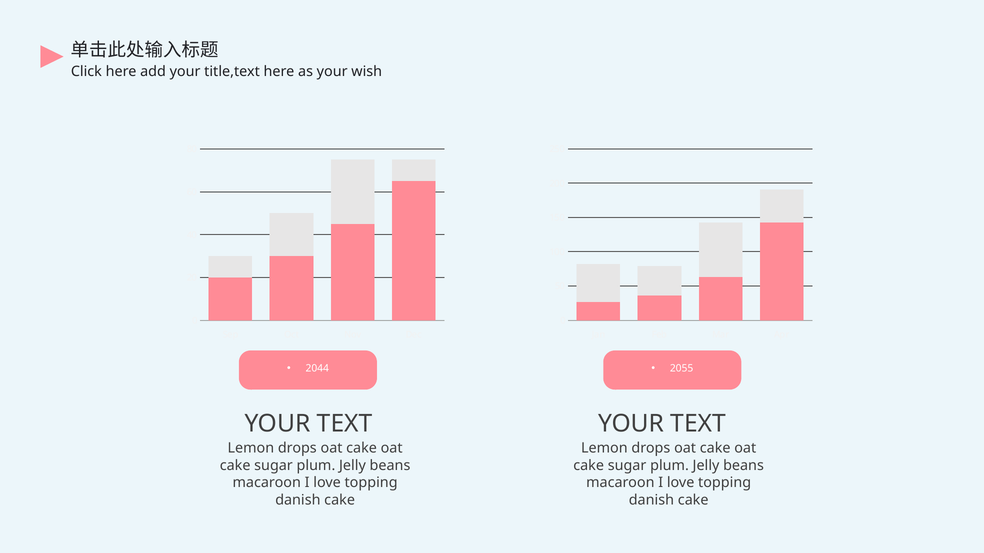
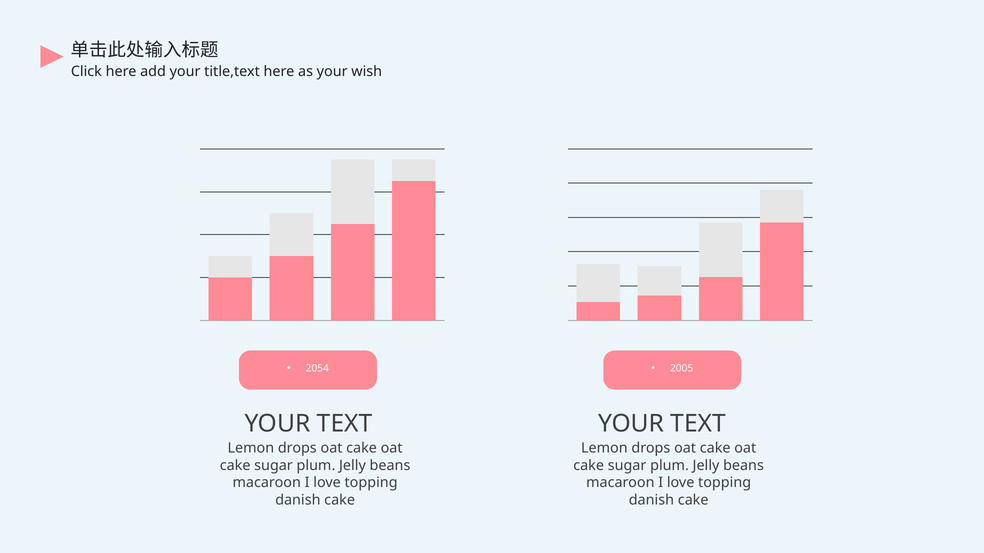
2044: 2044 -> 2054
2055: 2055 -> 2005
